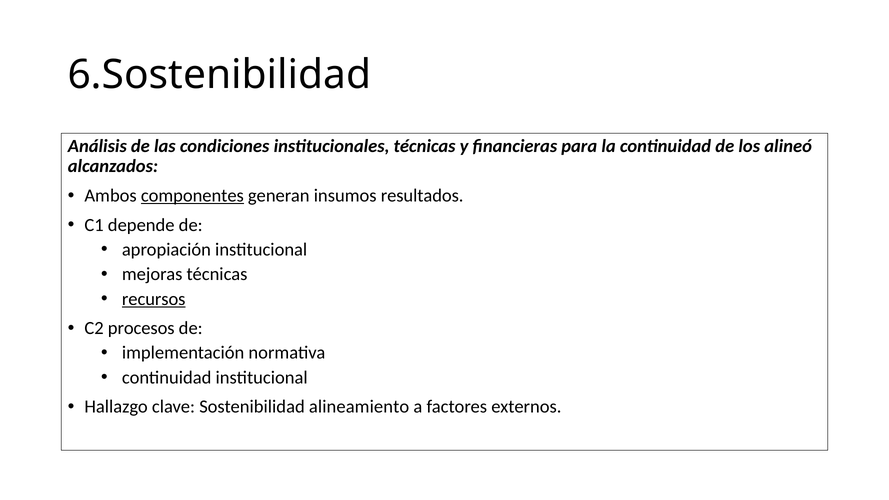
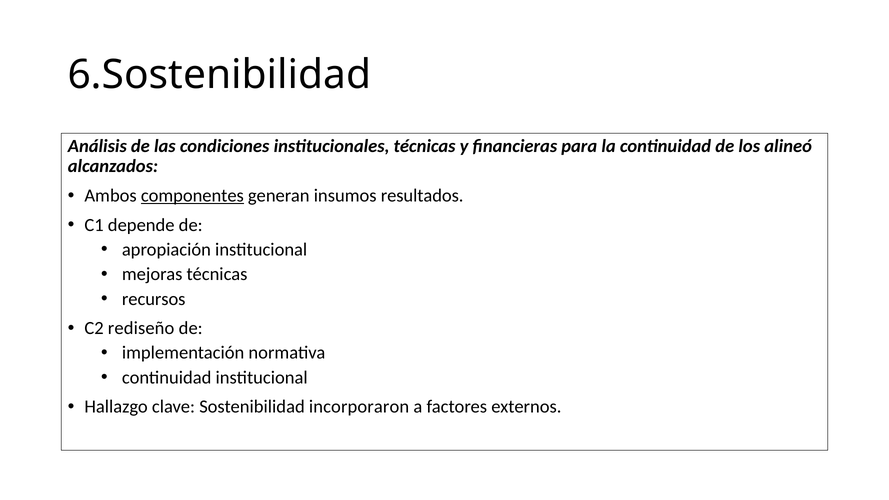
recursos underline: present -> none
procesos: procesos -> rediseño
alineamiento: alineamiento -> incorporaron
